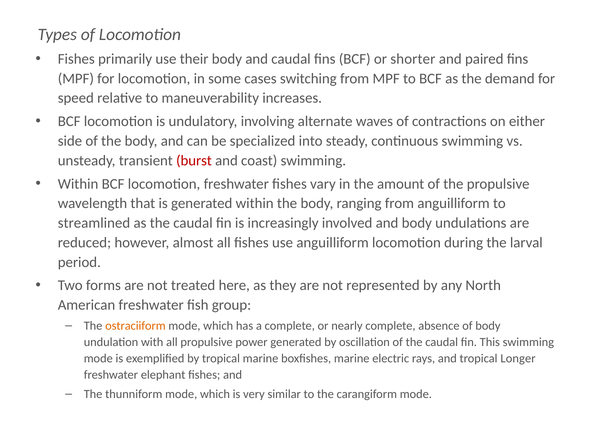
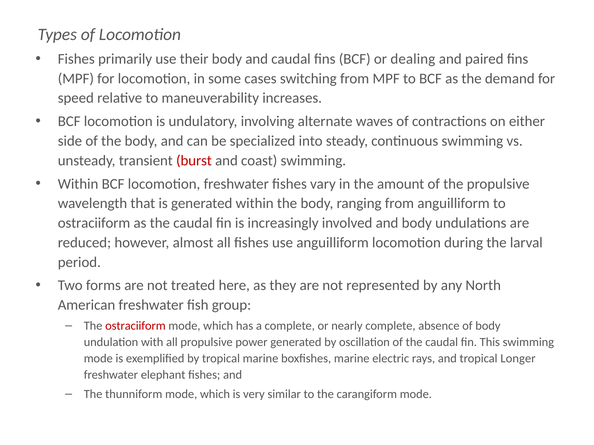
shorter: shorter -> dealing
streamlined at (94, 223): streamlined -> ostraciiform
ostraciiform at (135, 326) colour: orange -> red
